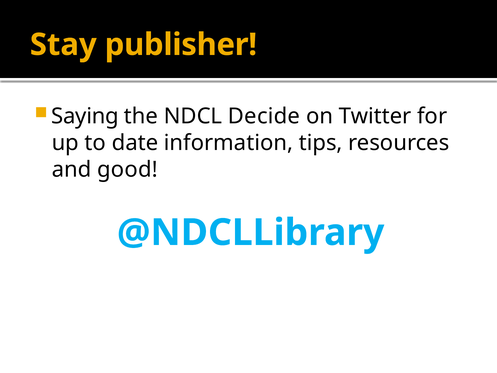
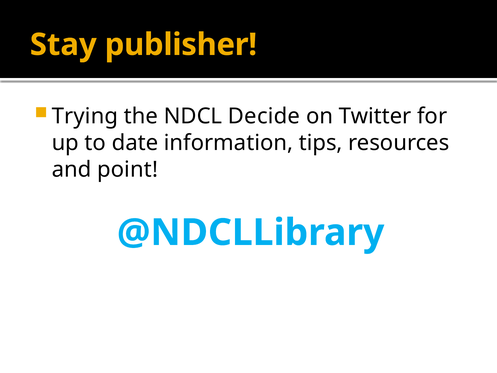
Saying: Saying -> Trying
good: good -> point
